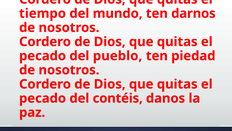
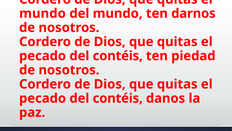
tiempo at (43, 13): tiempo -> mundo
pueblo at (118, 56): pueblo -> contéis
